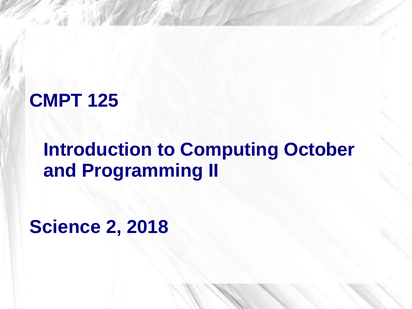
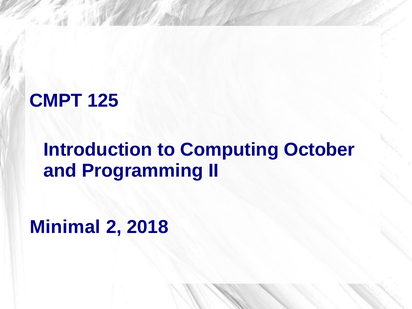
Science: Science -> Minimal
